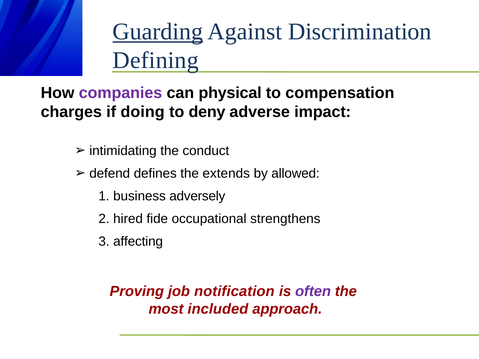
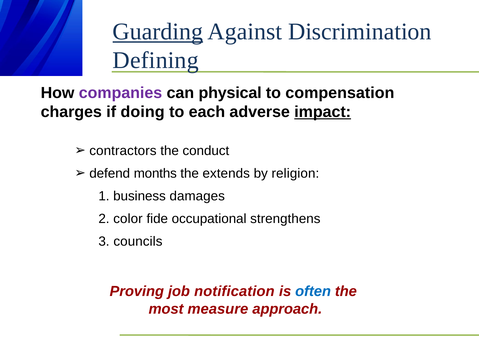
deny: deny -> each
impact underline: none -> present
intimidating: intimidating -> contractors
defines: defines -> months
allowed: allowed -> religion
adversely: adversely -> damages
hired: hired -> color
affecting: affecting -> councils
often colour: purple -> blue
included: included -> measure
